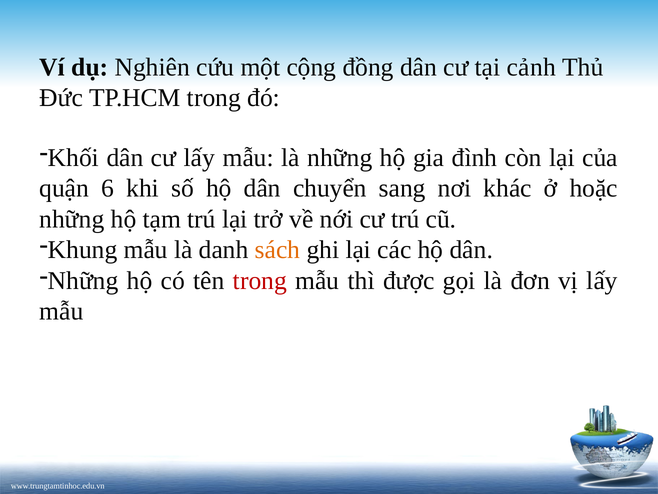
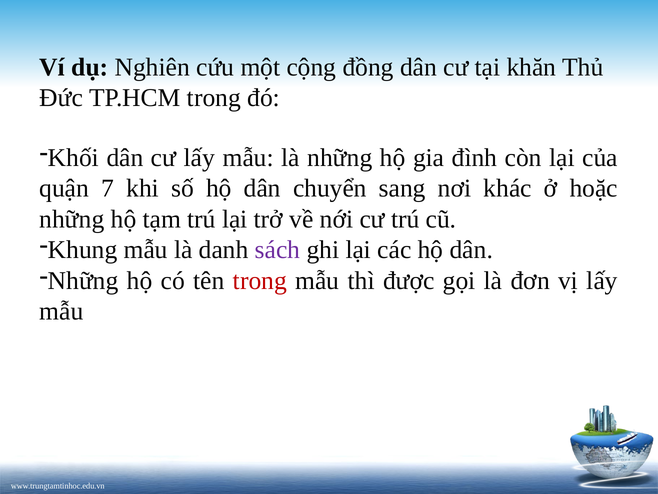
cảnh: cảnh -> khăn
6: 6 -> 7
sách colour: orange -> purple
